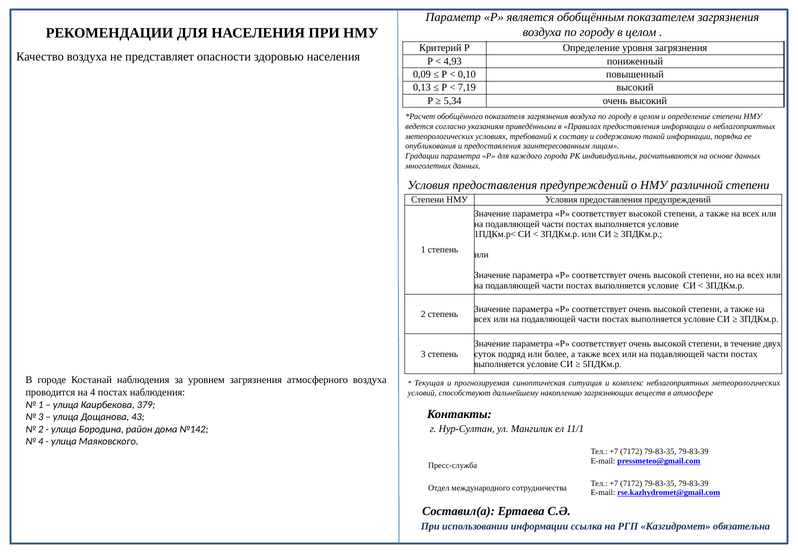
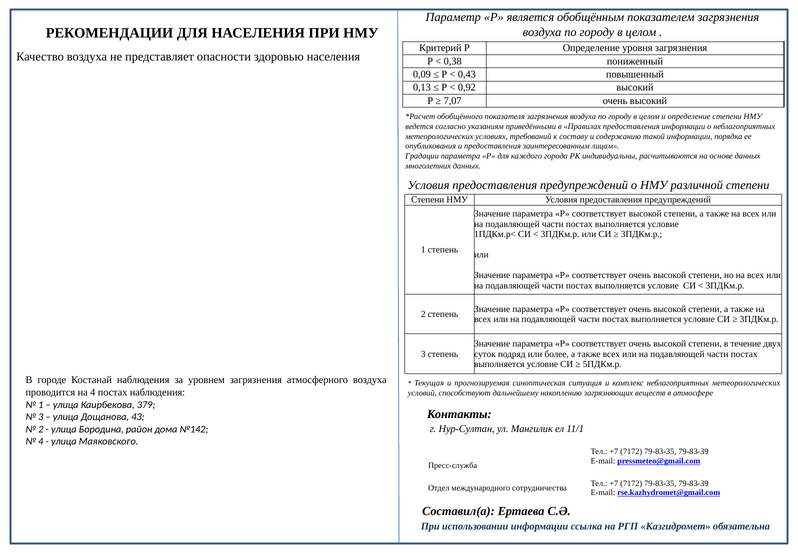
4,93: 4,93 -> 0,38
0,10: 0,10 -> 0,43
7,19: 7,19 -> 0,92
5,34: 5,34 -> 7,07
